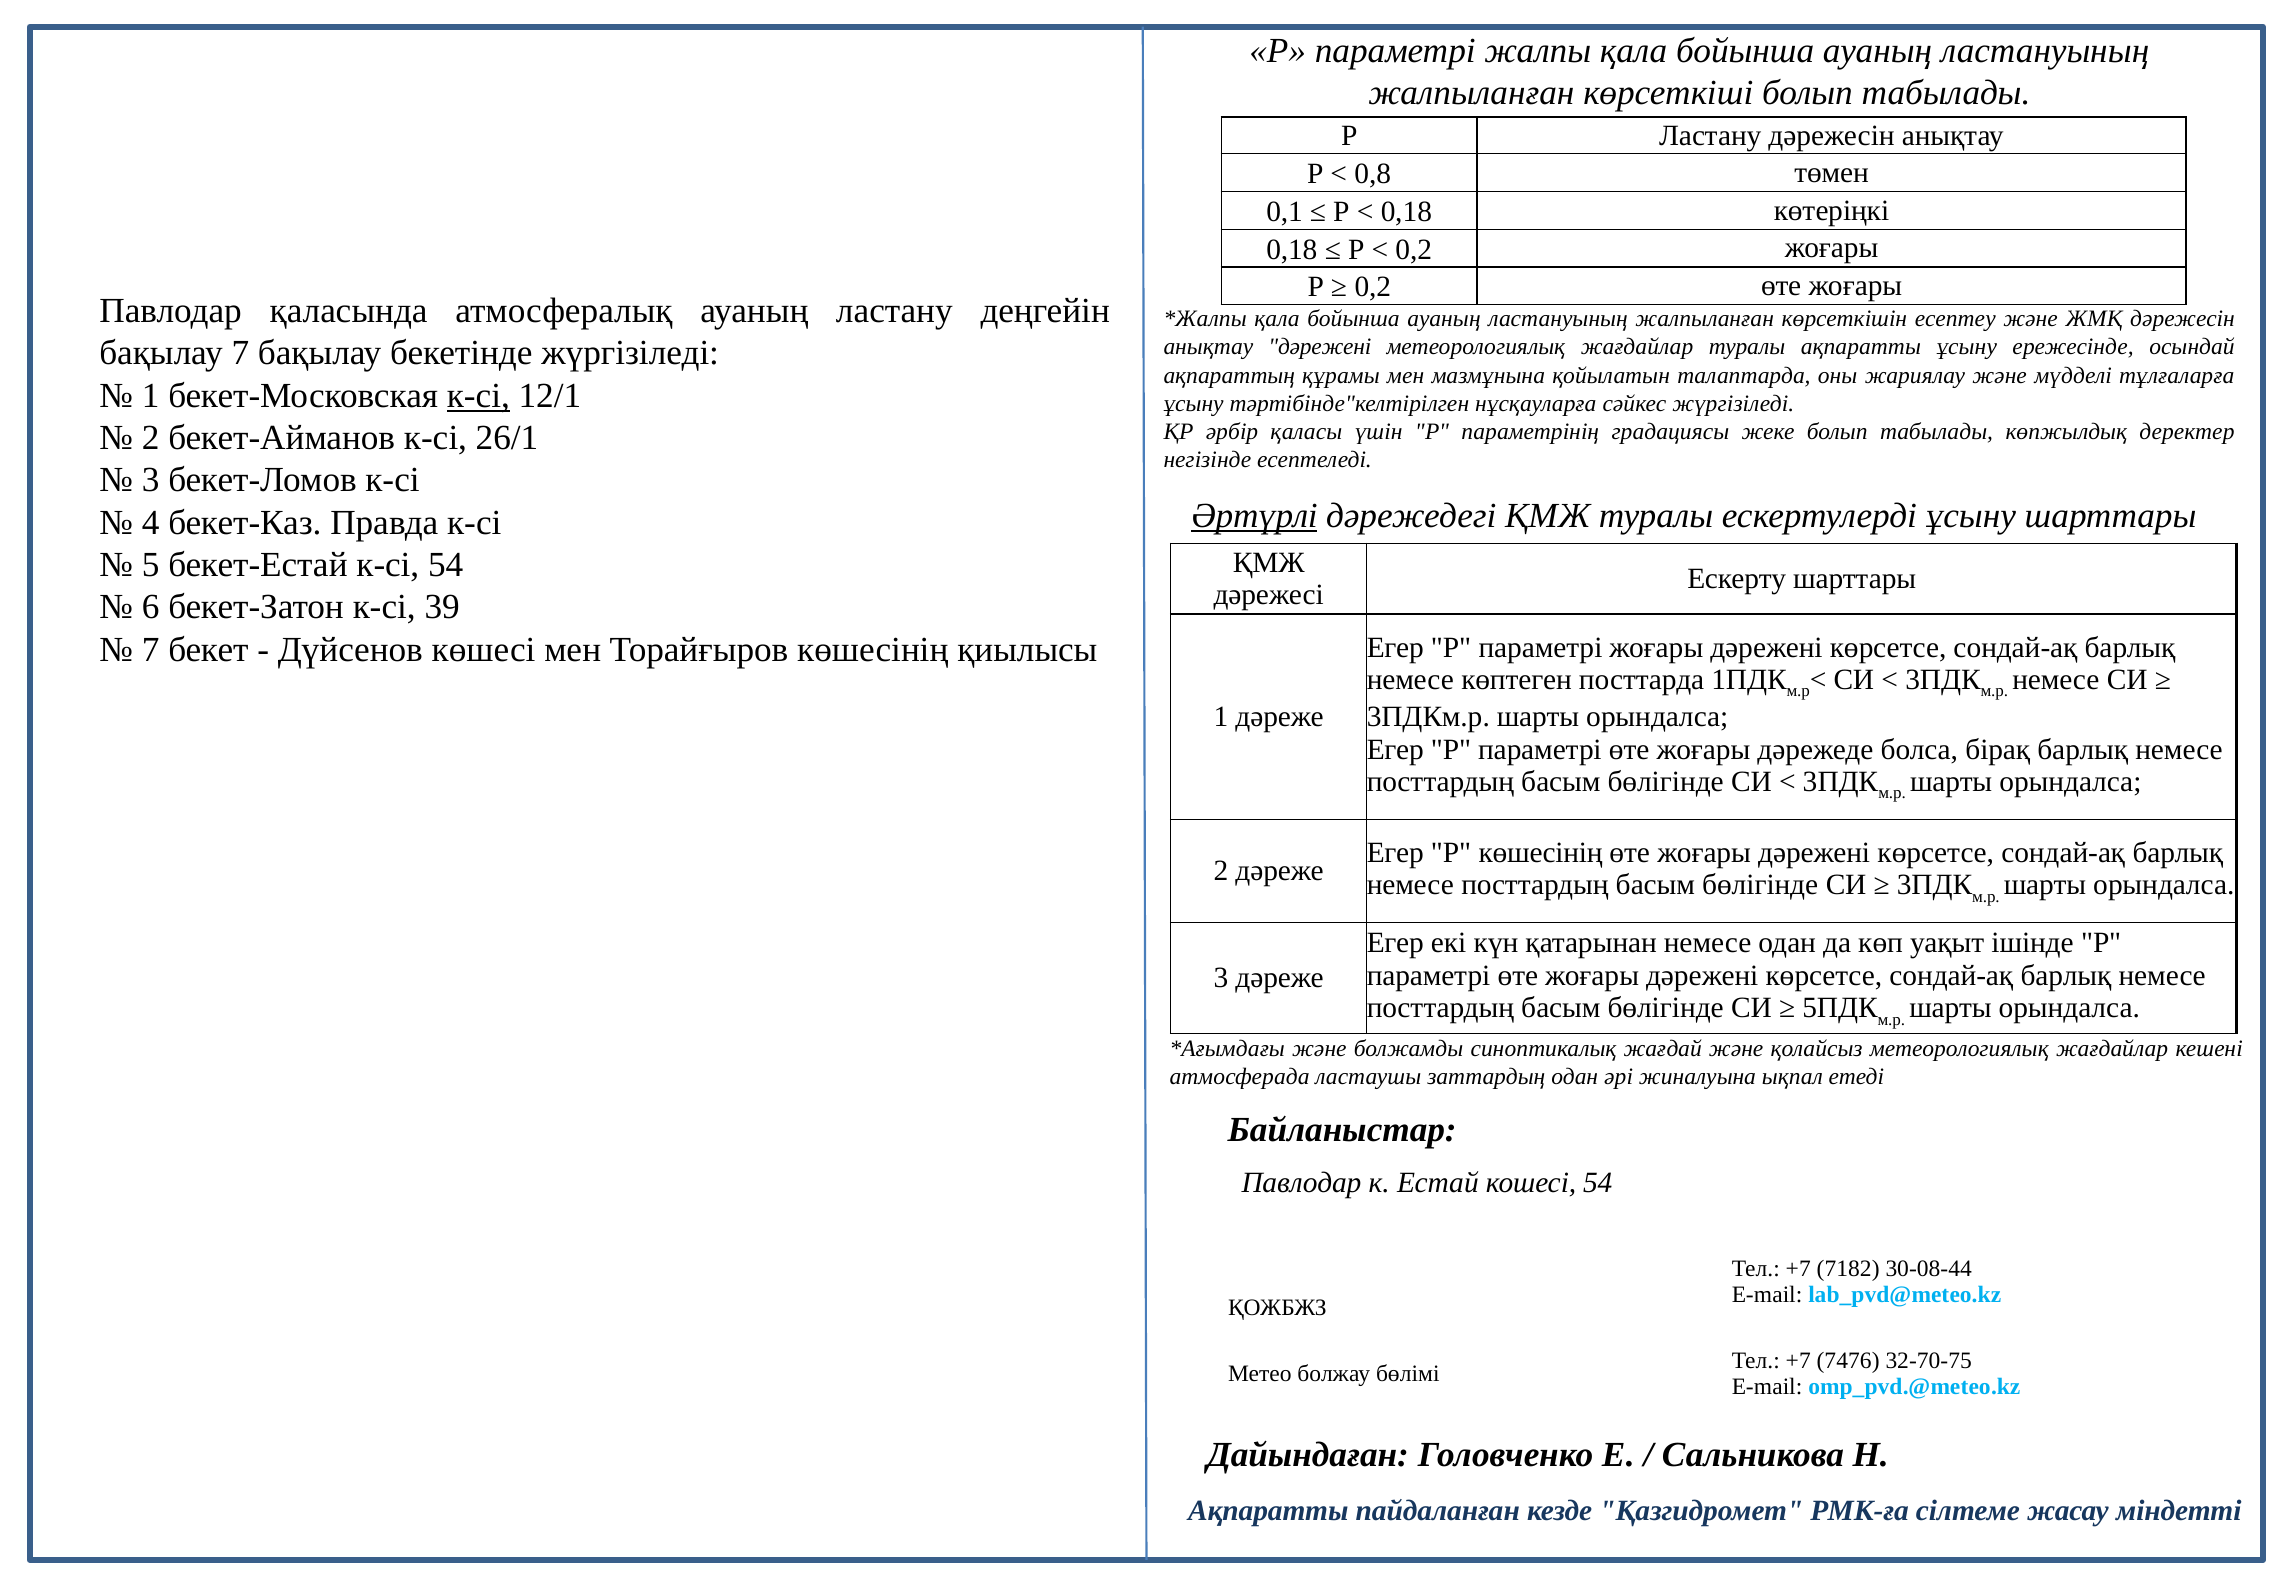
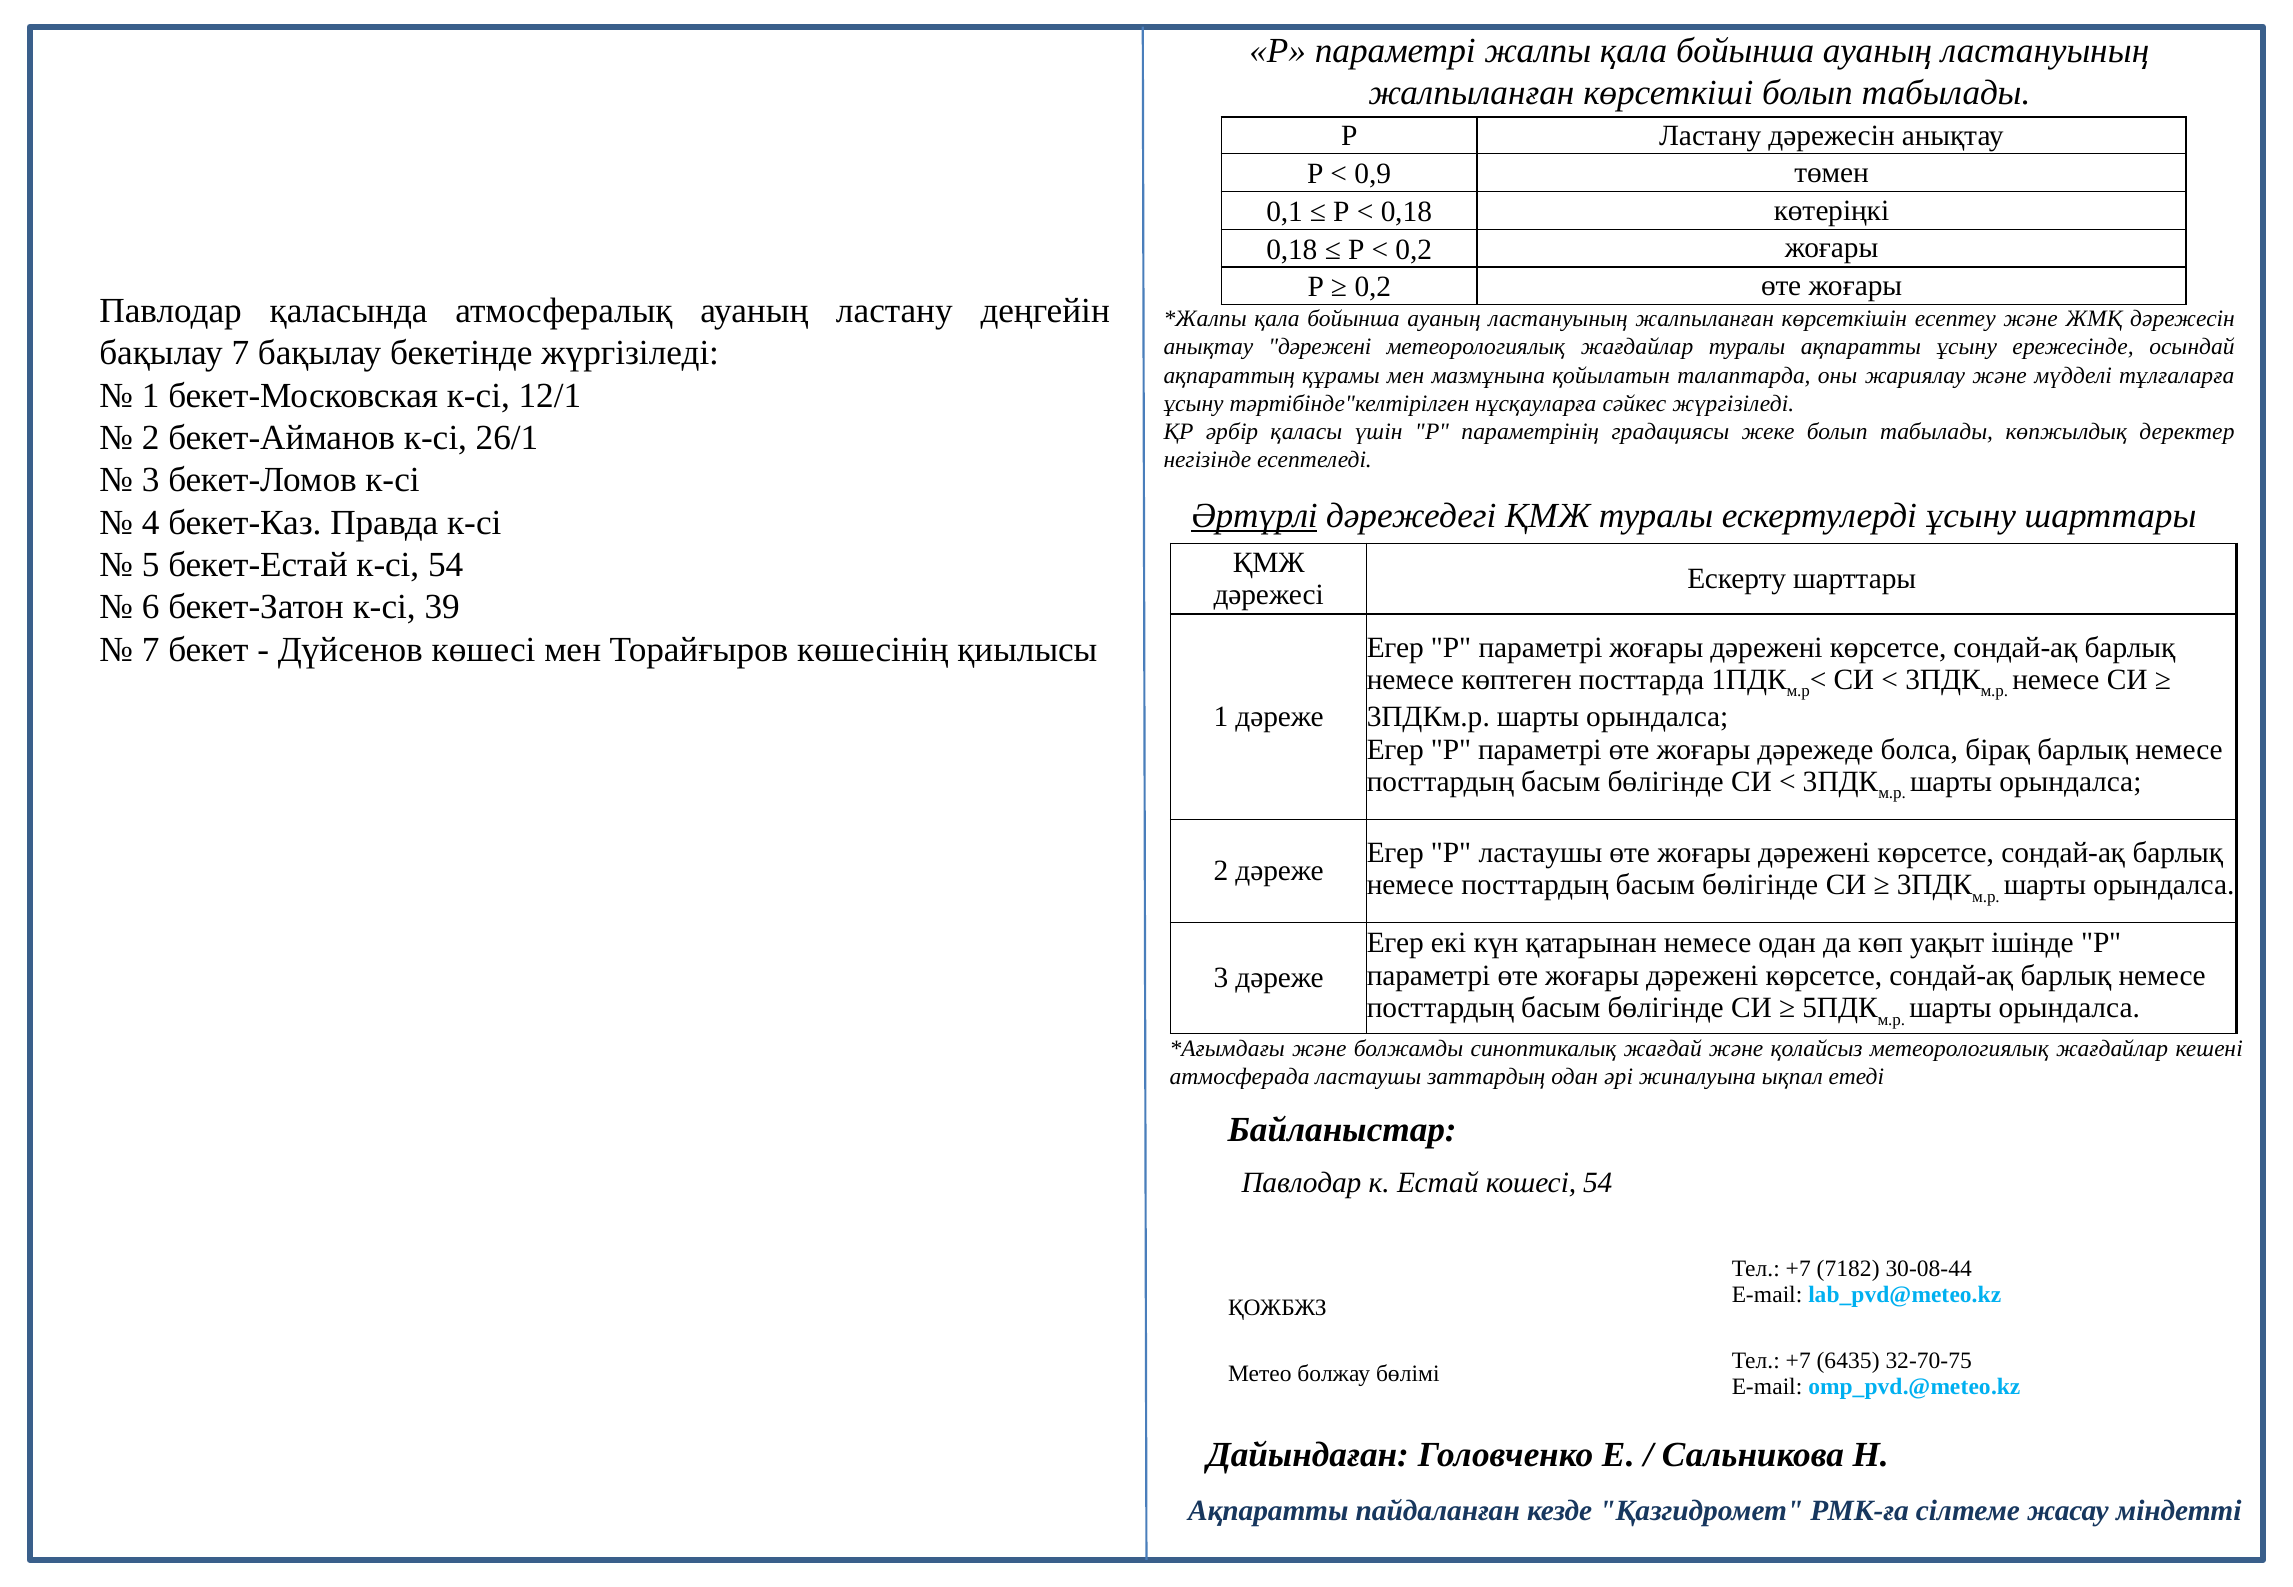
0,8: 0,8 -> 0,9
к-сі at (478, 396) underline: present -> none
Р көшесінің: көшесінің -> ластаушы
7476: 7476 -> 6435
